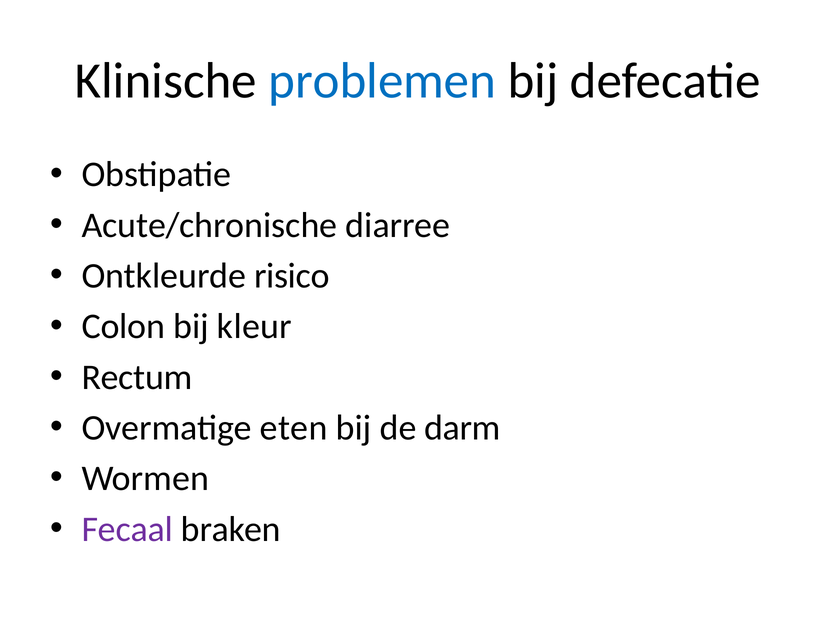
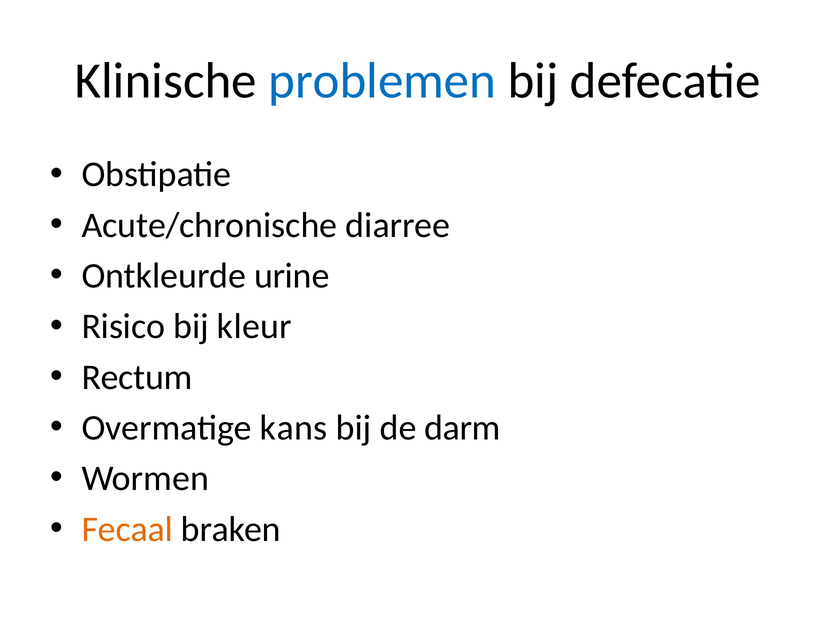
risico: risico -> urine
Colon: Colon -> Risico
eten: eten -> kans
Fecaal colour: purple -> orange
